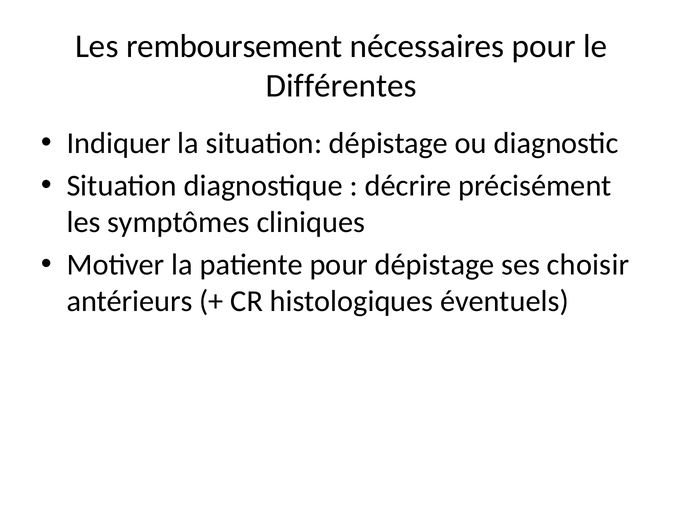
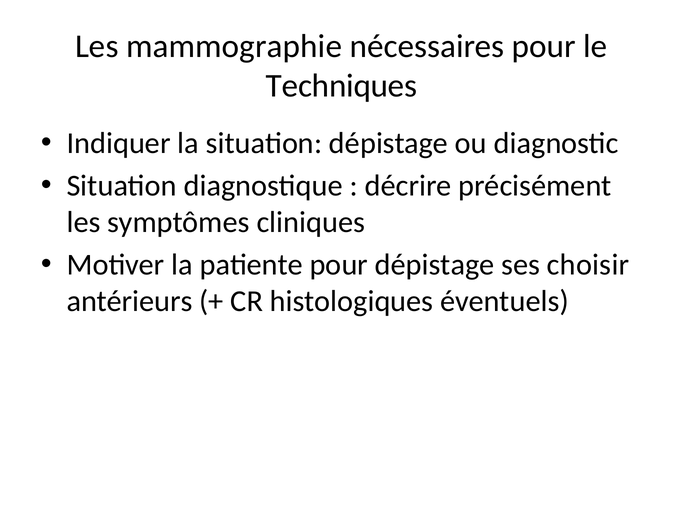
remboursement: remboursement -> mammographie
Différentes: Différentes -> Techniques
